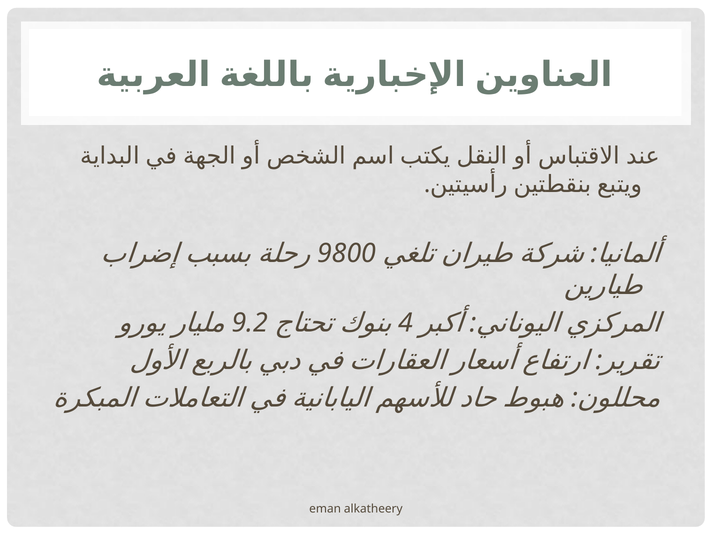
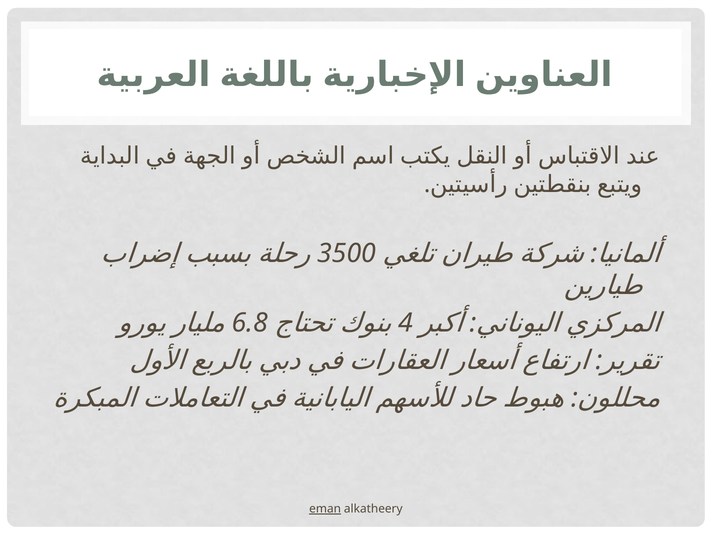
9800: 9800 -> 3500
9.2: 9.2 -> 6.8
eman underline: none -> present
